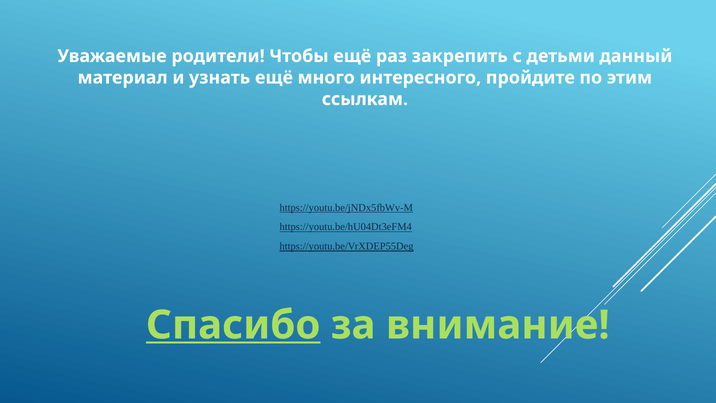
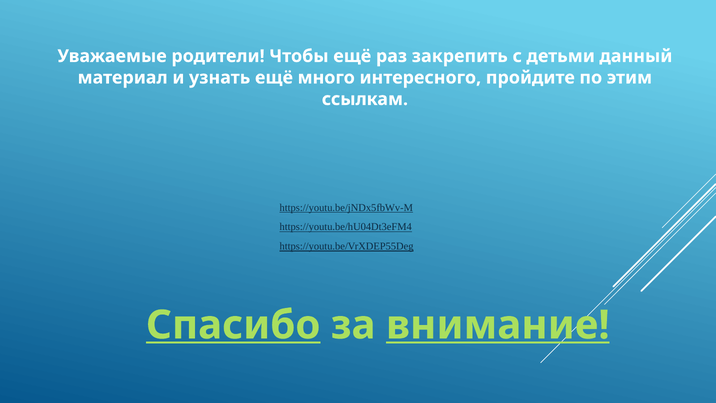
внимание underline: none -> present
